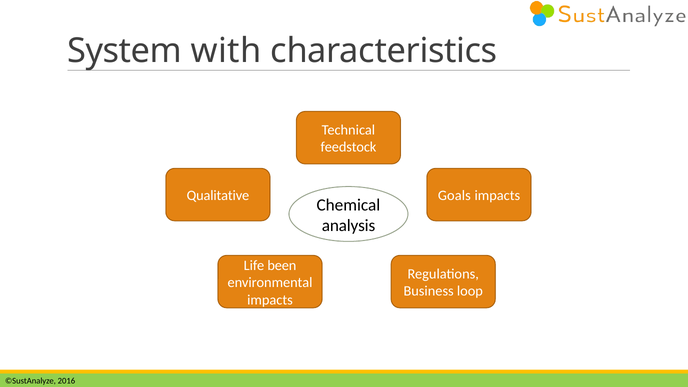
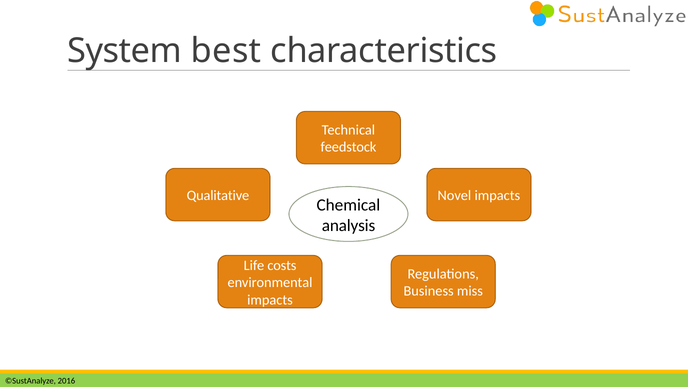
with: with -> best
Goals: Goals -> Novel
been: been -> costs
loop: loop -> miss
